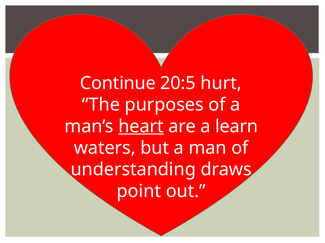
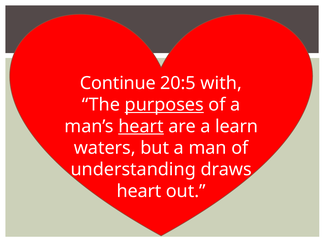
hurt: hurt -> with
purposes underline: none -> present
point at (139, 192): point -> heart
